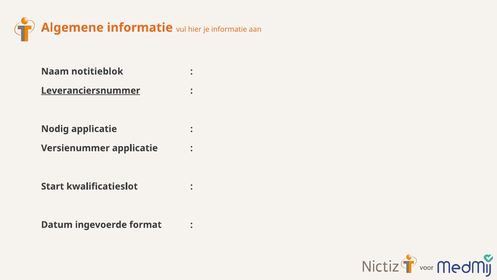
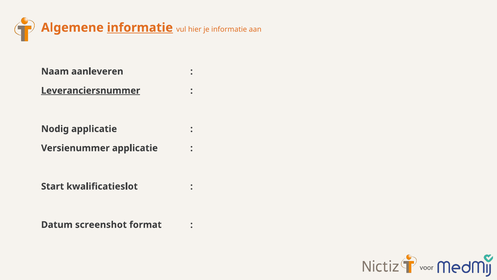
informatie at (140, 28) underline: none -> present
notitieblok: notitieblok -> aanleveren
ingevoerde: ingevoerde -> screenshot
